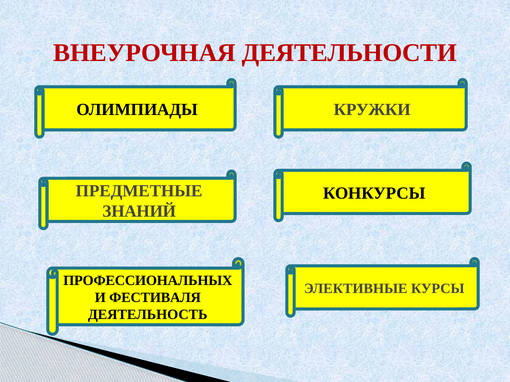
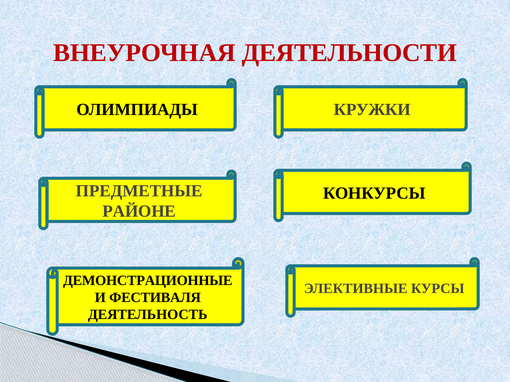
ЗНАНИЙ: ЗНАНИЙ -> РАЙОНЕ
ПРОФЕССИОНАЛЬНЫХ: ПРОФЕССИОНАЛЬНЫХ -> ДЕМОНСТРАЦИОННЫЕ
